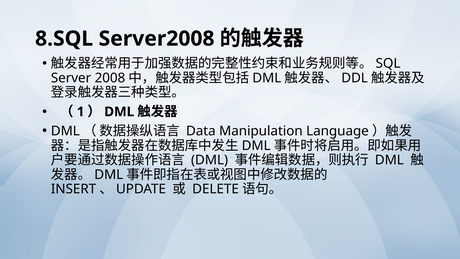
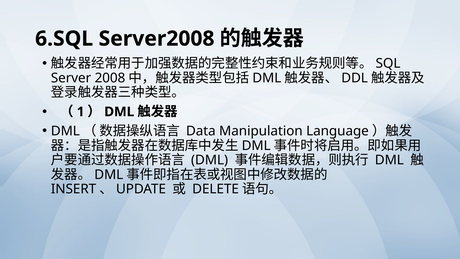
8.SQL: 8.SQL -> 6.SQL
